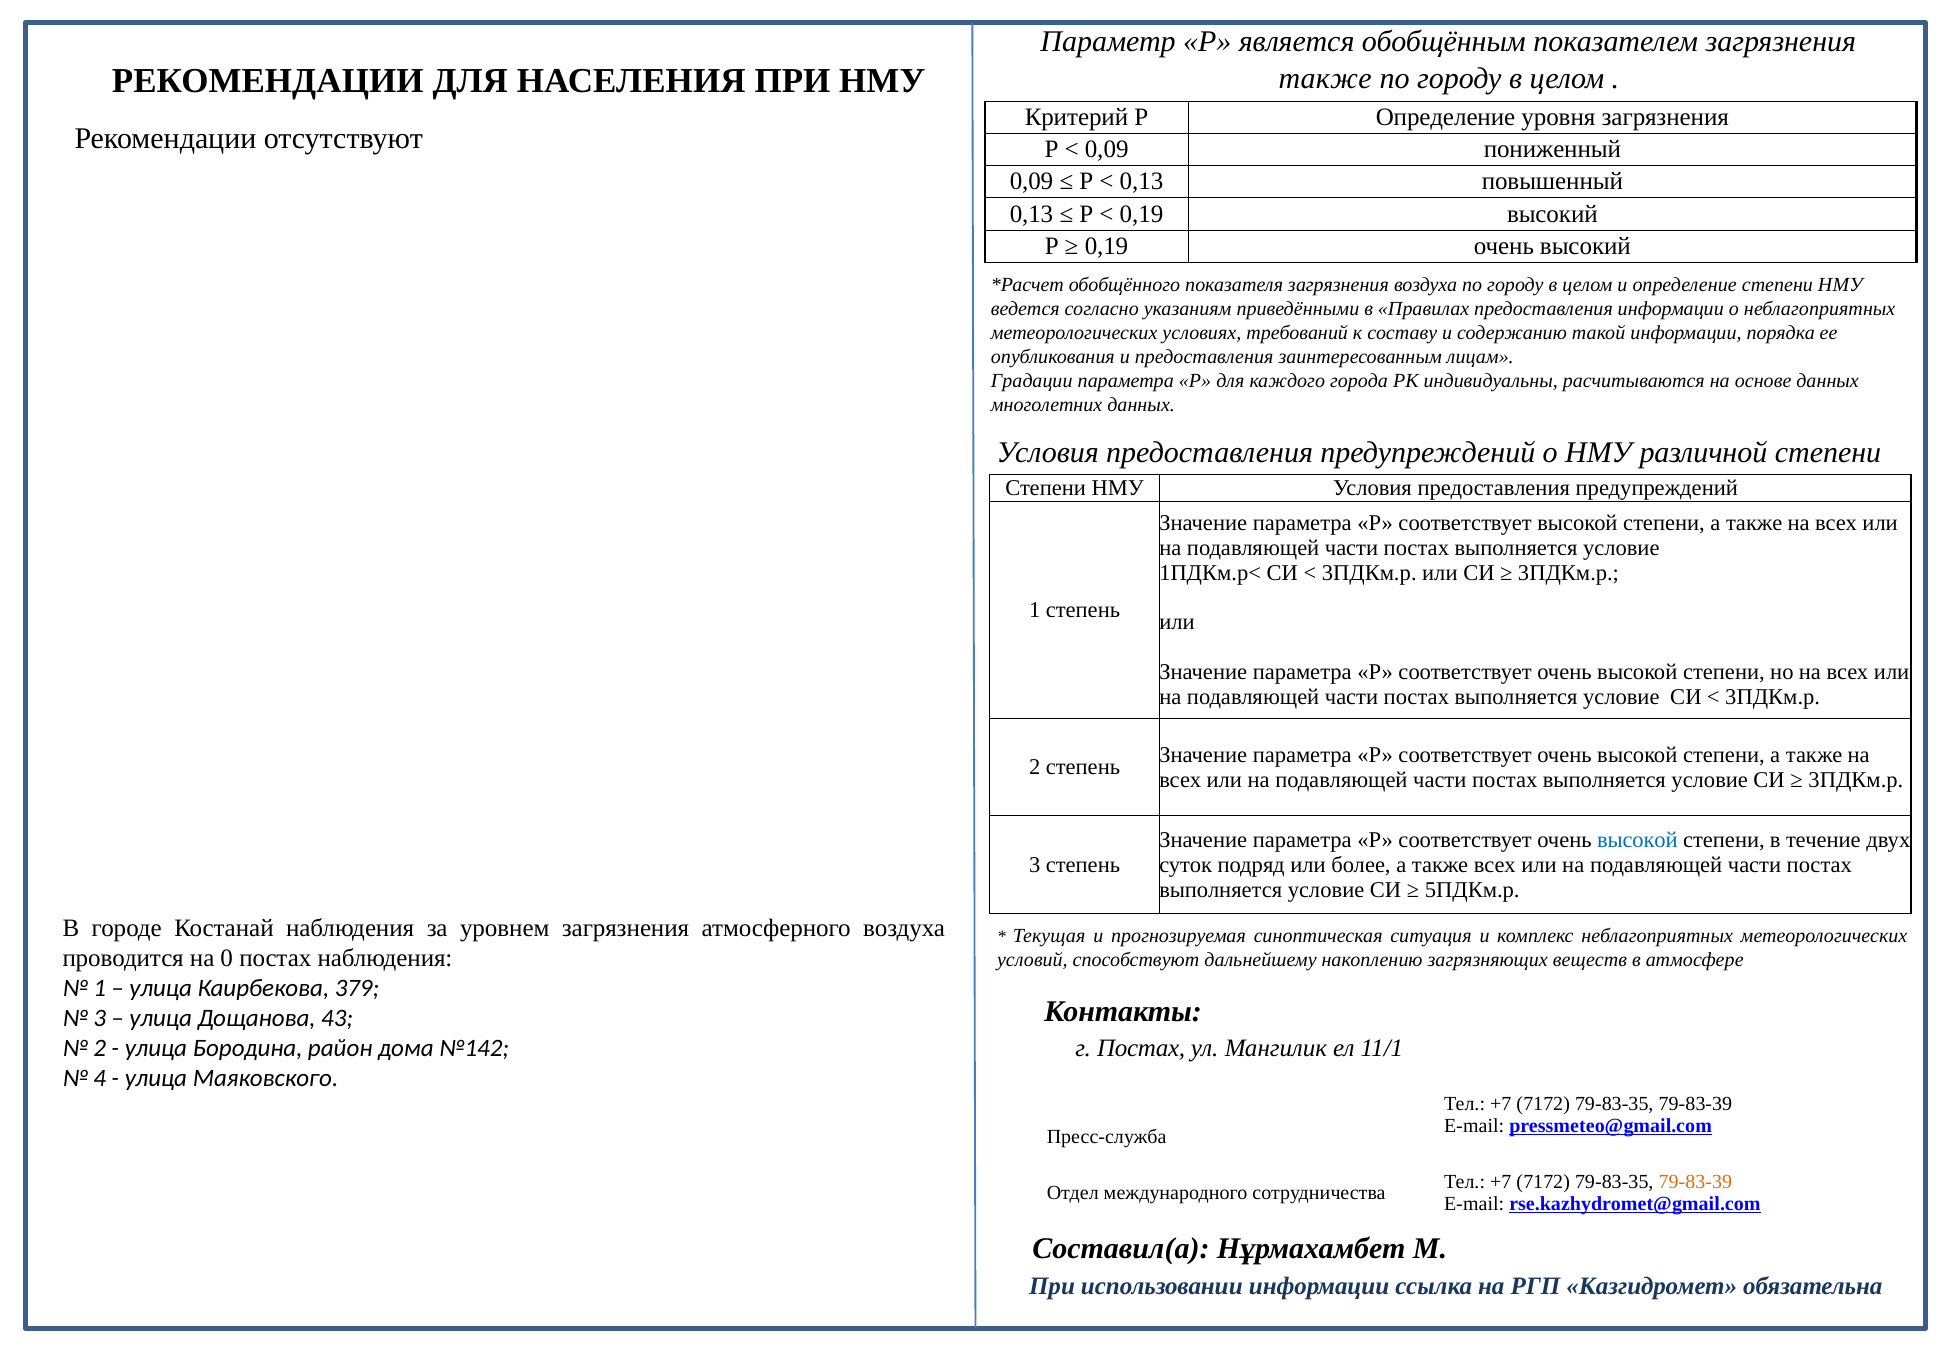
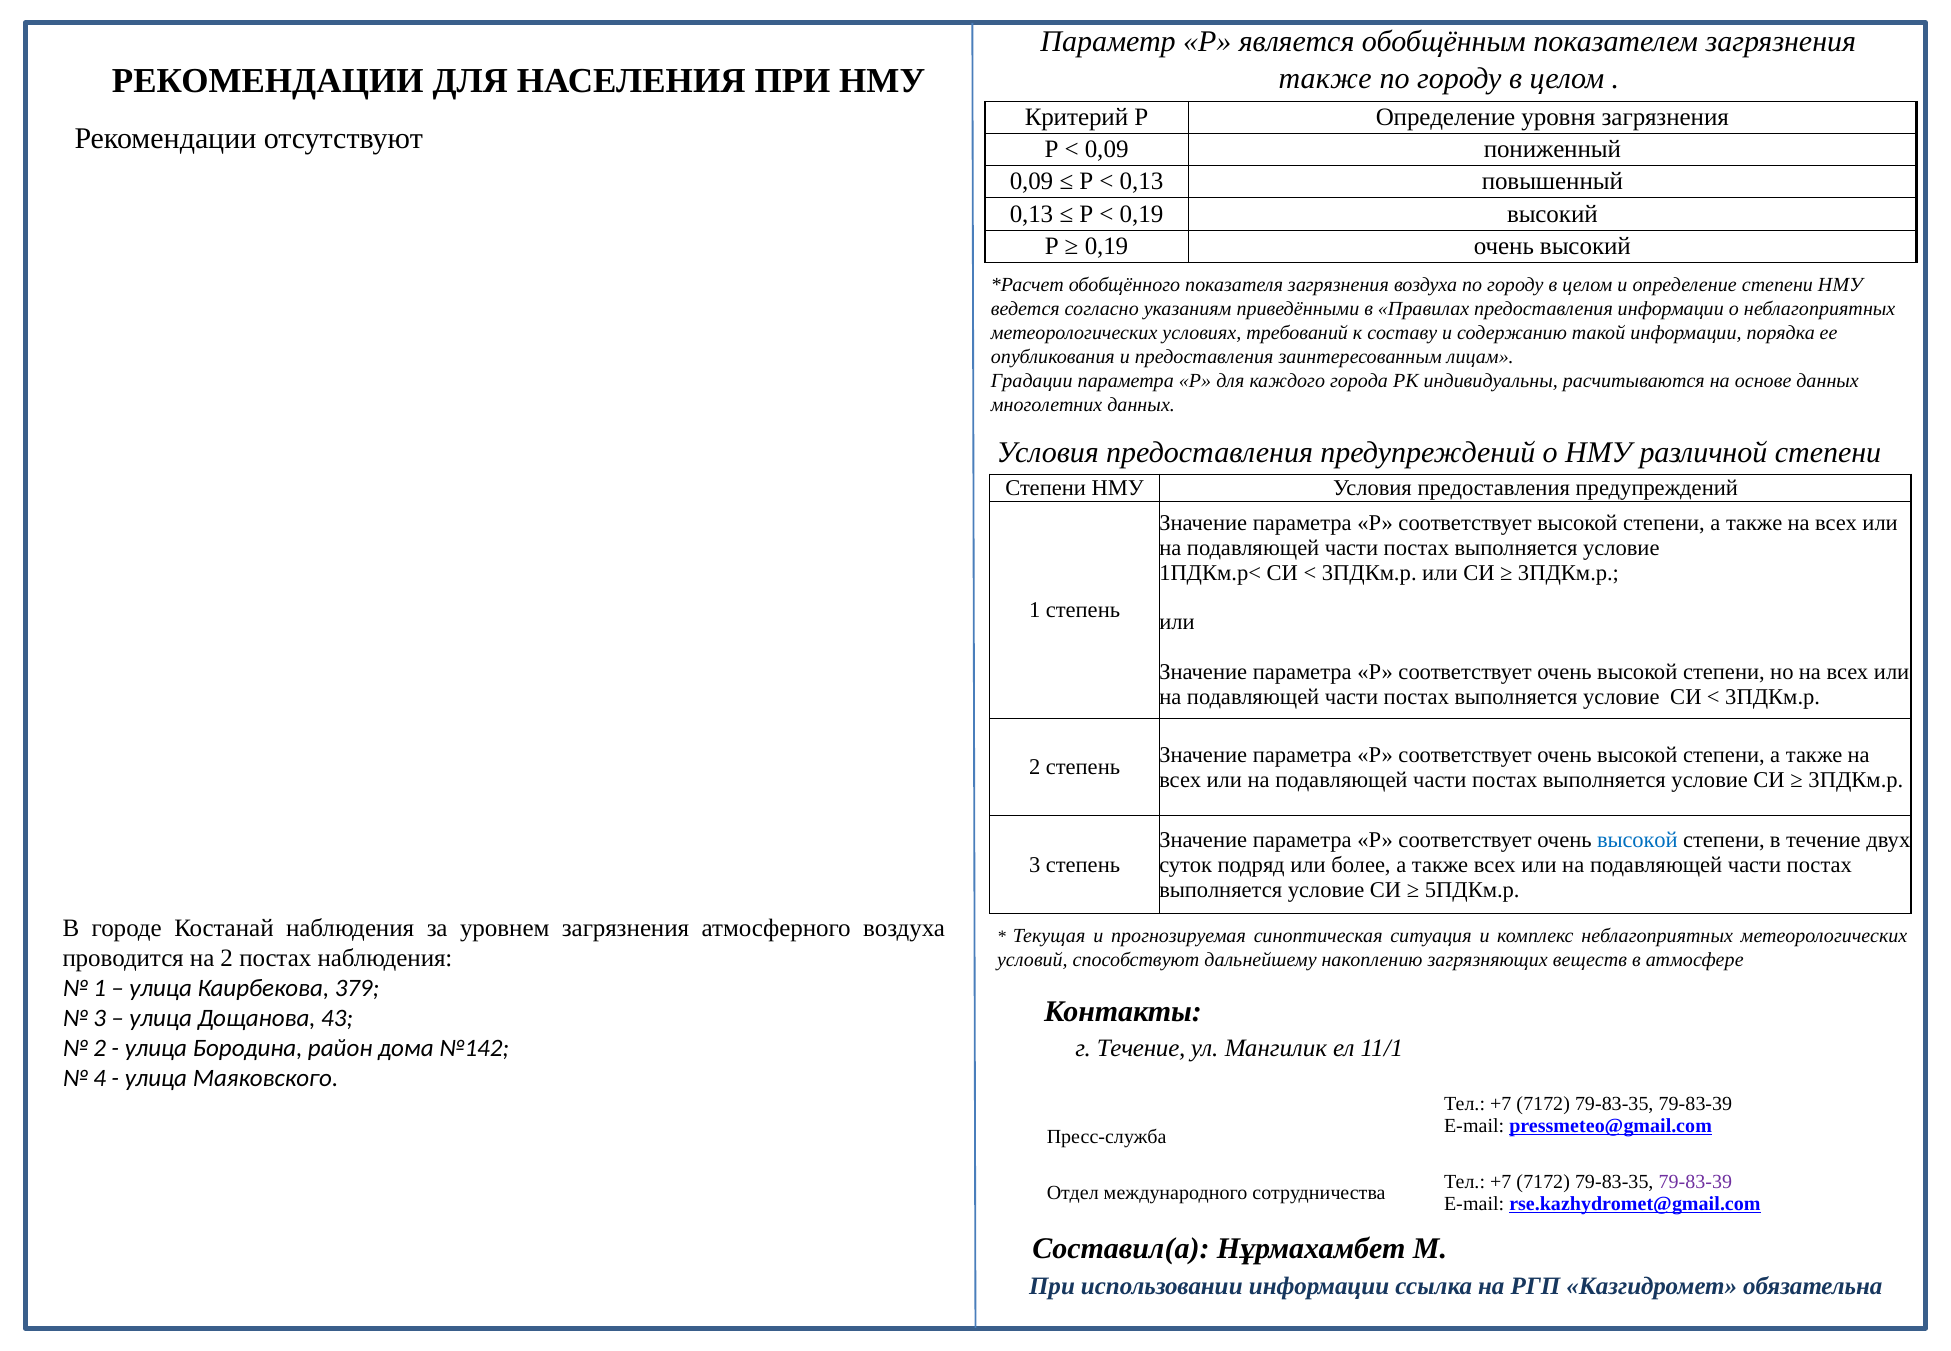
на 0: 0 -> 2
г Постах: Постах -> Течение
79-83-39 at (1695, 1181) colour: orange -> purple
